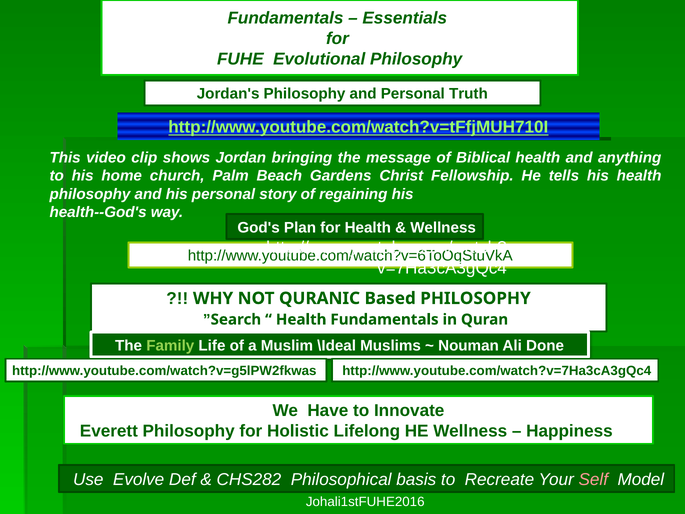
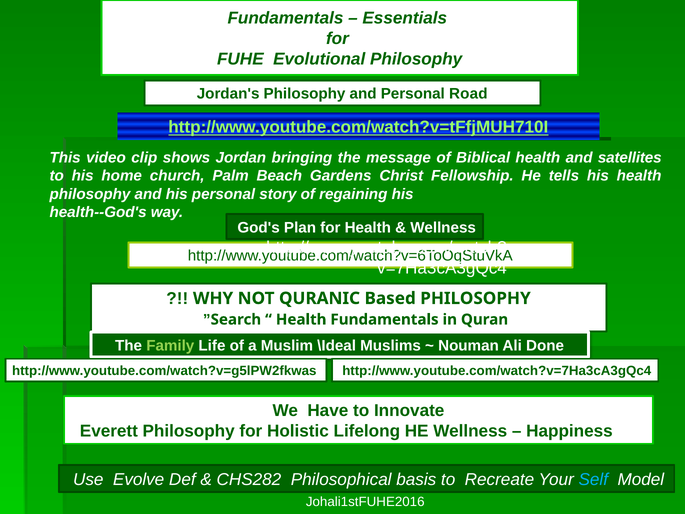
Truth: Truth -> Road
anything: anything -> satellites
Self colour: pink -> light blue
